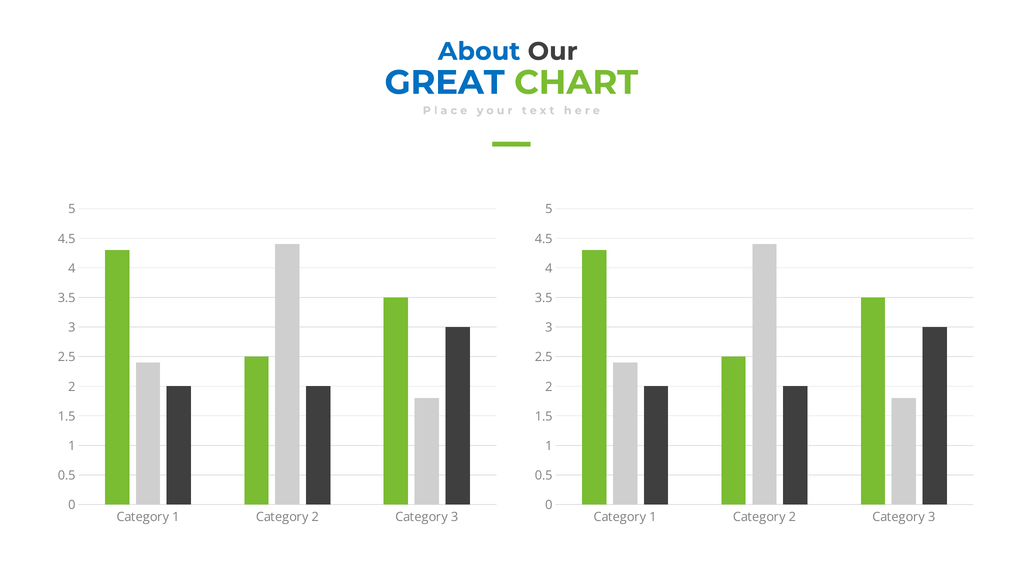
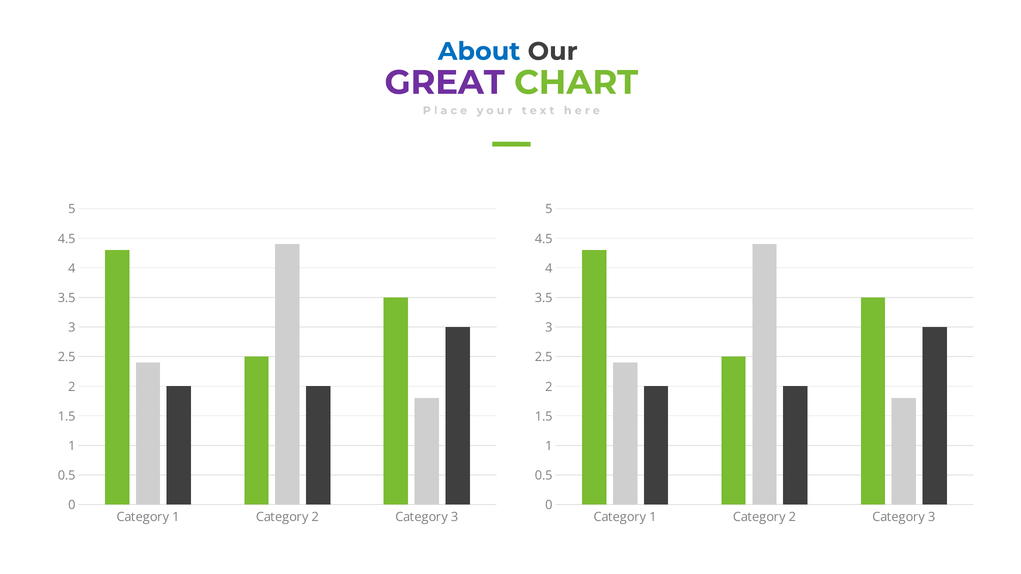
GREAT colour: blue -> purple
